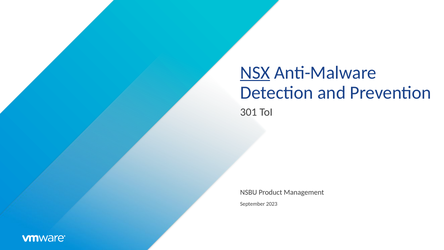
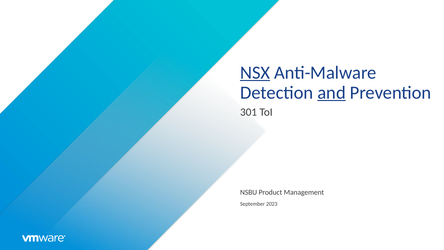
and underline: none -> present
